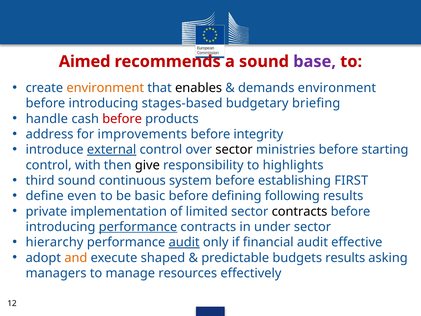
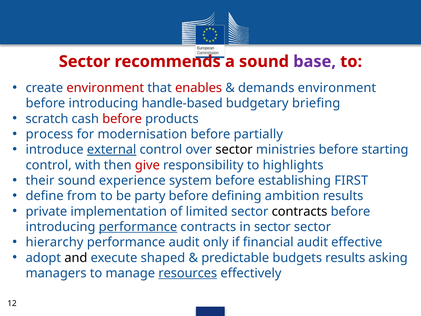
Aimed at (85, 61): Aimed -> Sector
environment at (105, 88) colour: orange -> red
enables colour: black -> red
stages-based: stages-based -> handle-based
handle: handle -> scratch
address: address -> process
improvements: improvements -> modernisation
integrity: integrity -> partially
give colour: black -> red
third: third -> their
continuous: continuous -> experience
even: even -> from
basic: basic -> party
following: following -> ambition
in under: under -> sector
audit at (184, 242) underline: present -> none
and colour: orange -> black
resources underline: none -> present
